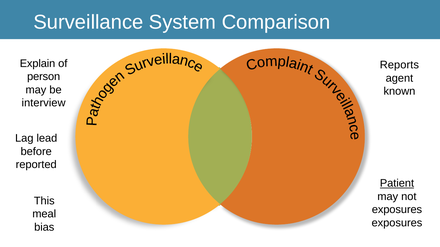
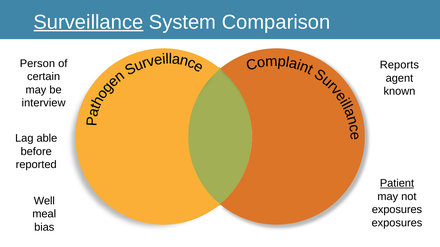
Surveillance underline: none -> present
Explain: Explain -> Person
person: person -> certain
lead: lead -> able
This: This -> Well
